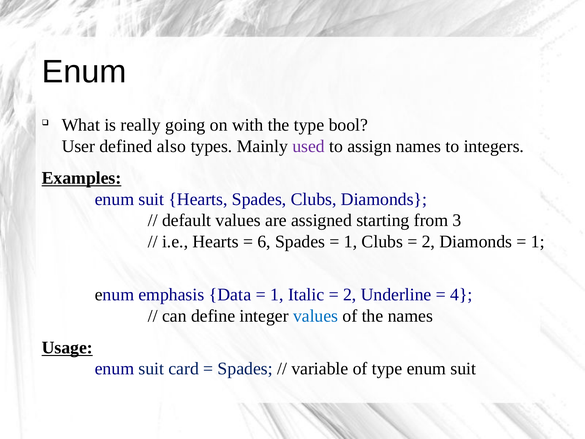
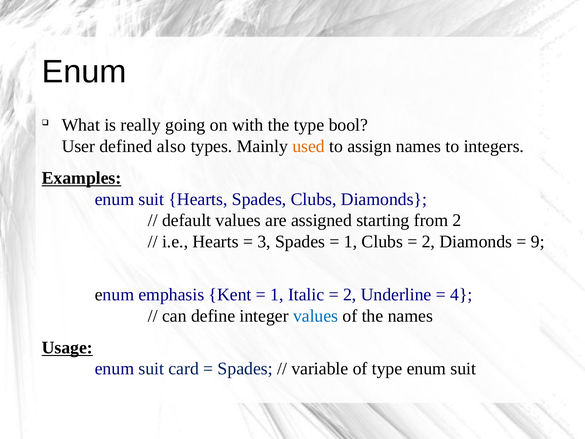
used colour: purple -> orange
from 3: 3 -> 2
6: 6 -> 3
1 at (538, 242): 1 -> 9
Data: Data -> Kent
